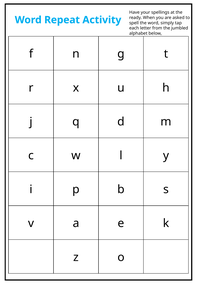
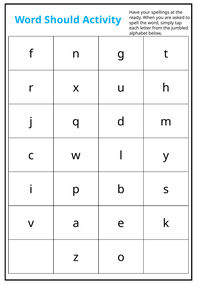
Repeat: Repeat -> Should
